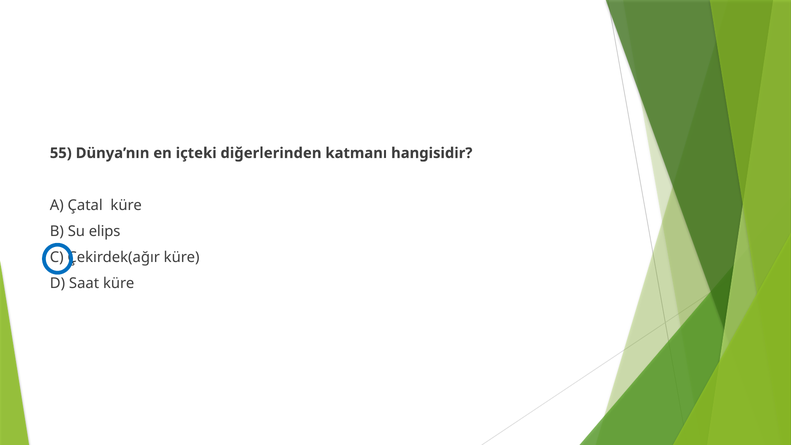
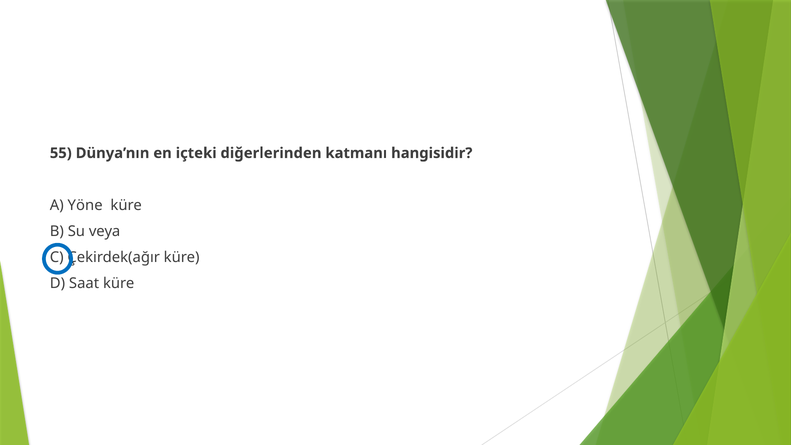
Çatal: Çatal -> Yöne
elips: elips -> veya
